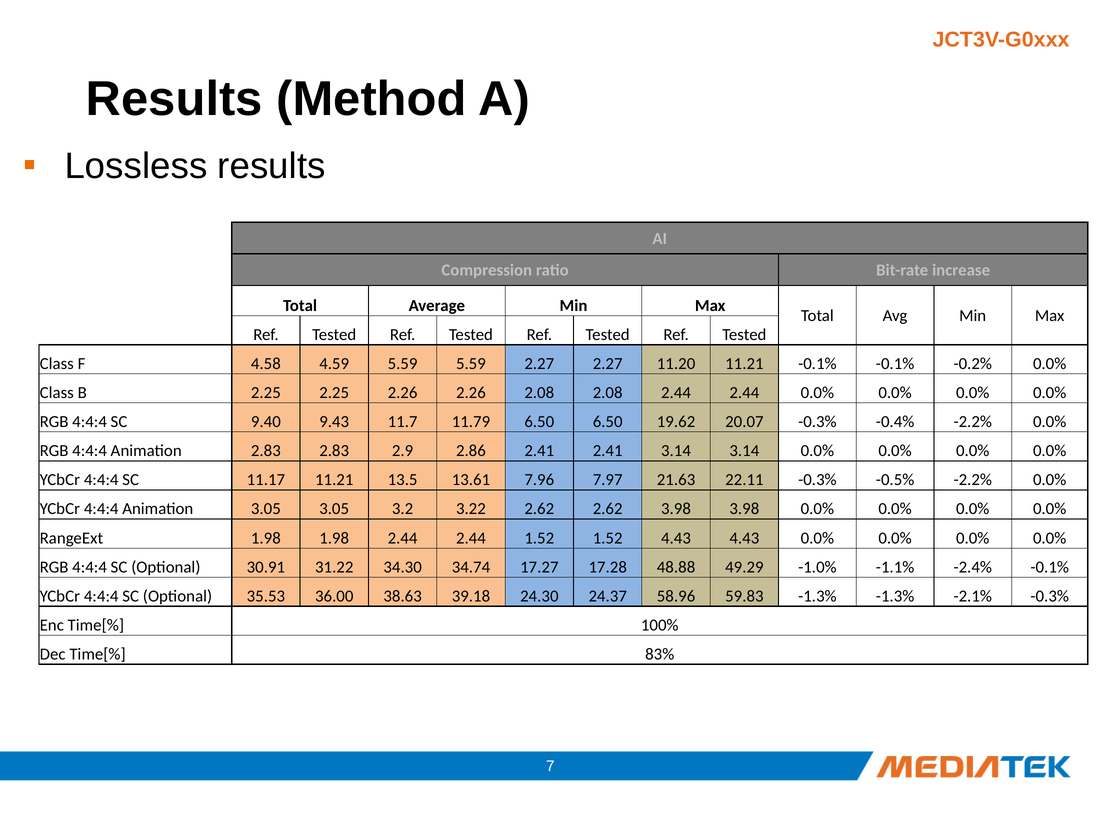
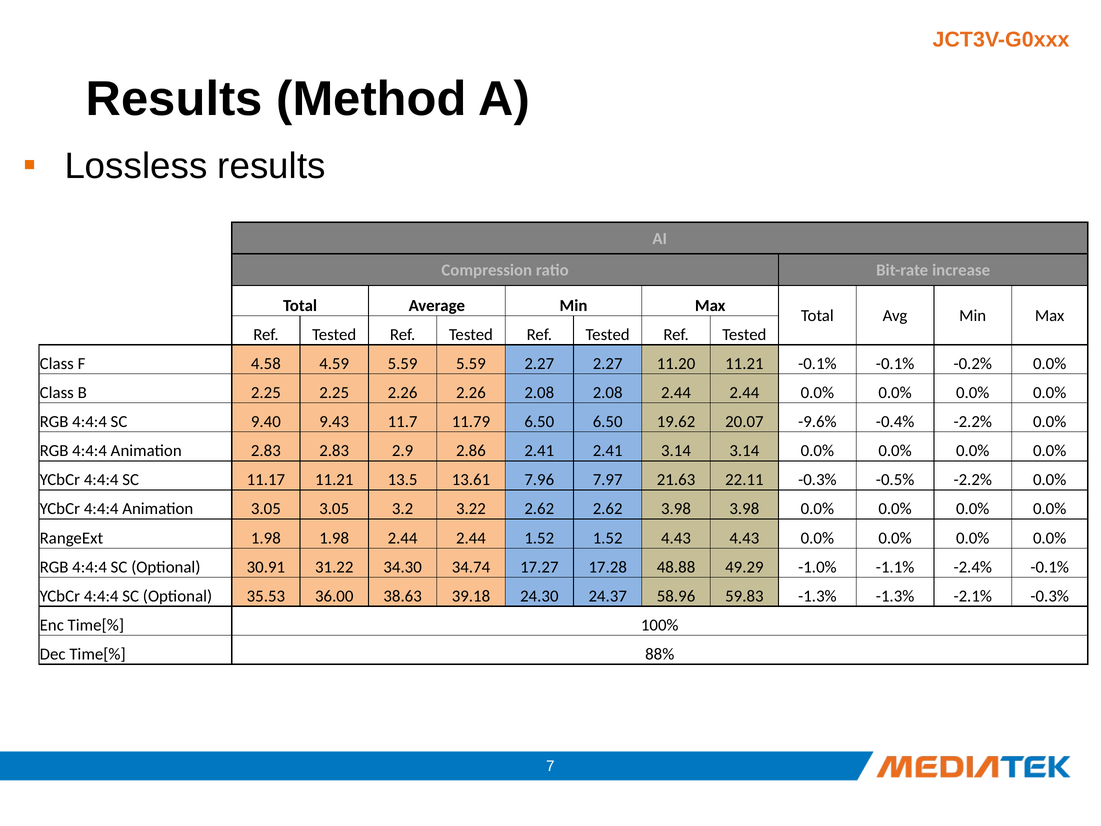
20.07 -0.3%: -0.3% -> -9.6%
83%: 83% -> 88%
